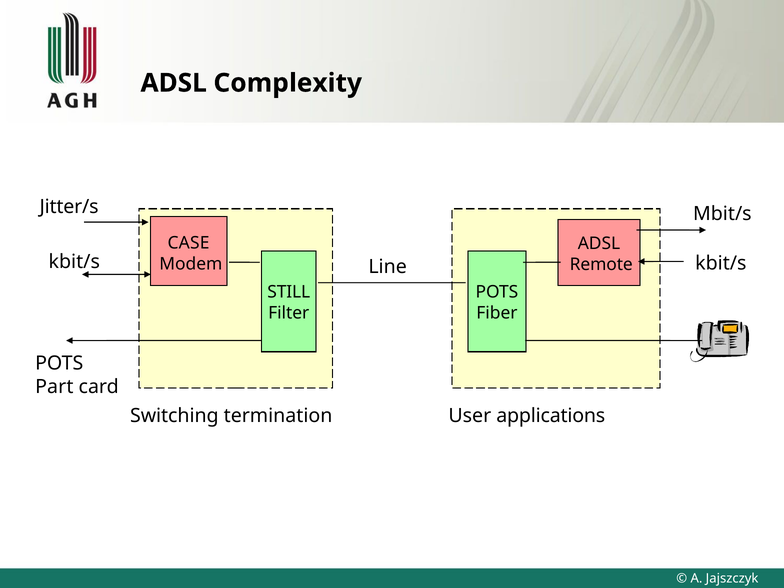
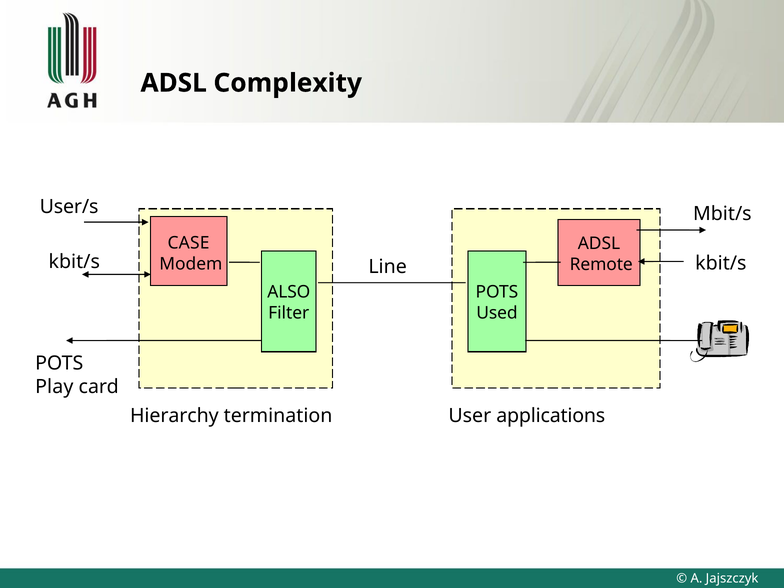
Jitter/s: Jitter/s -> User/s
STILL: STILL -> ALSO
Fiber: Fiber -> Used
Part: Part -> Play
Switching: Switching -> Hierarchy
